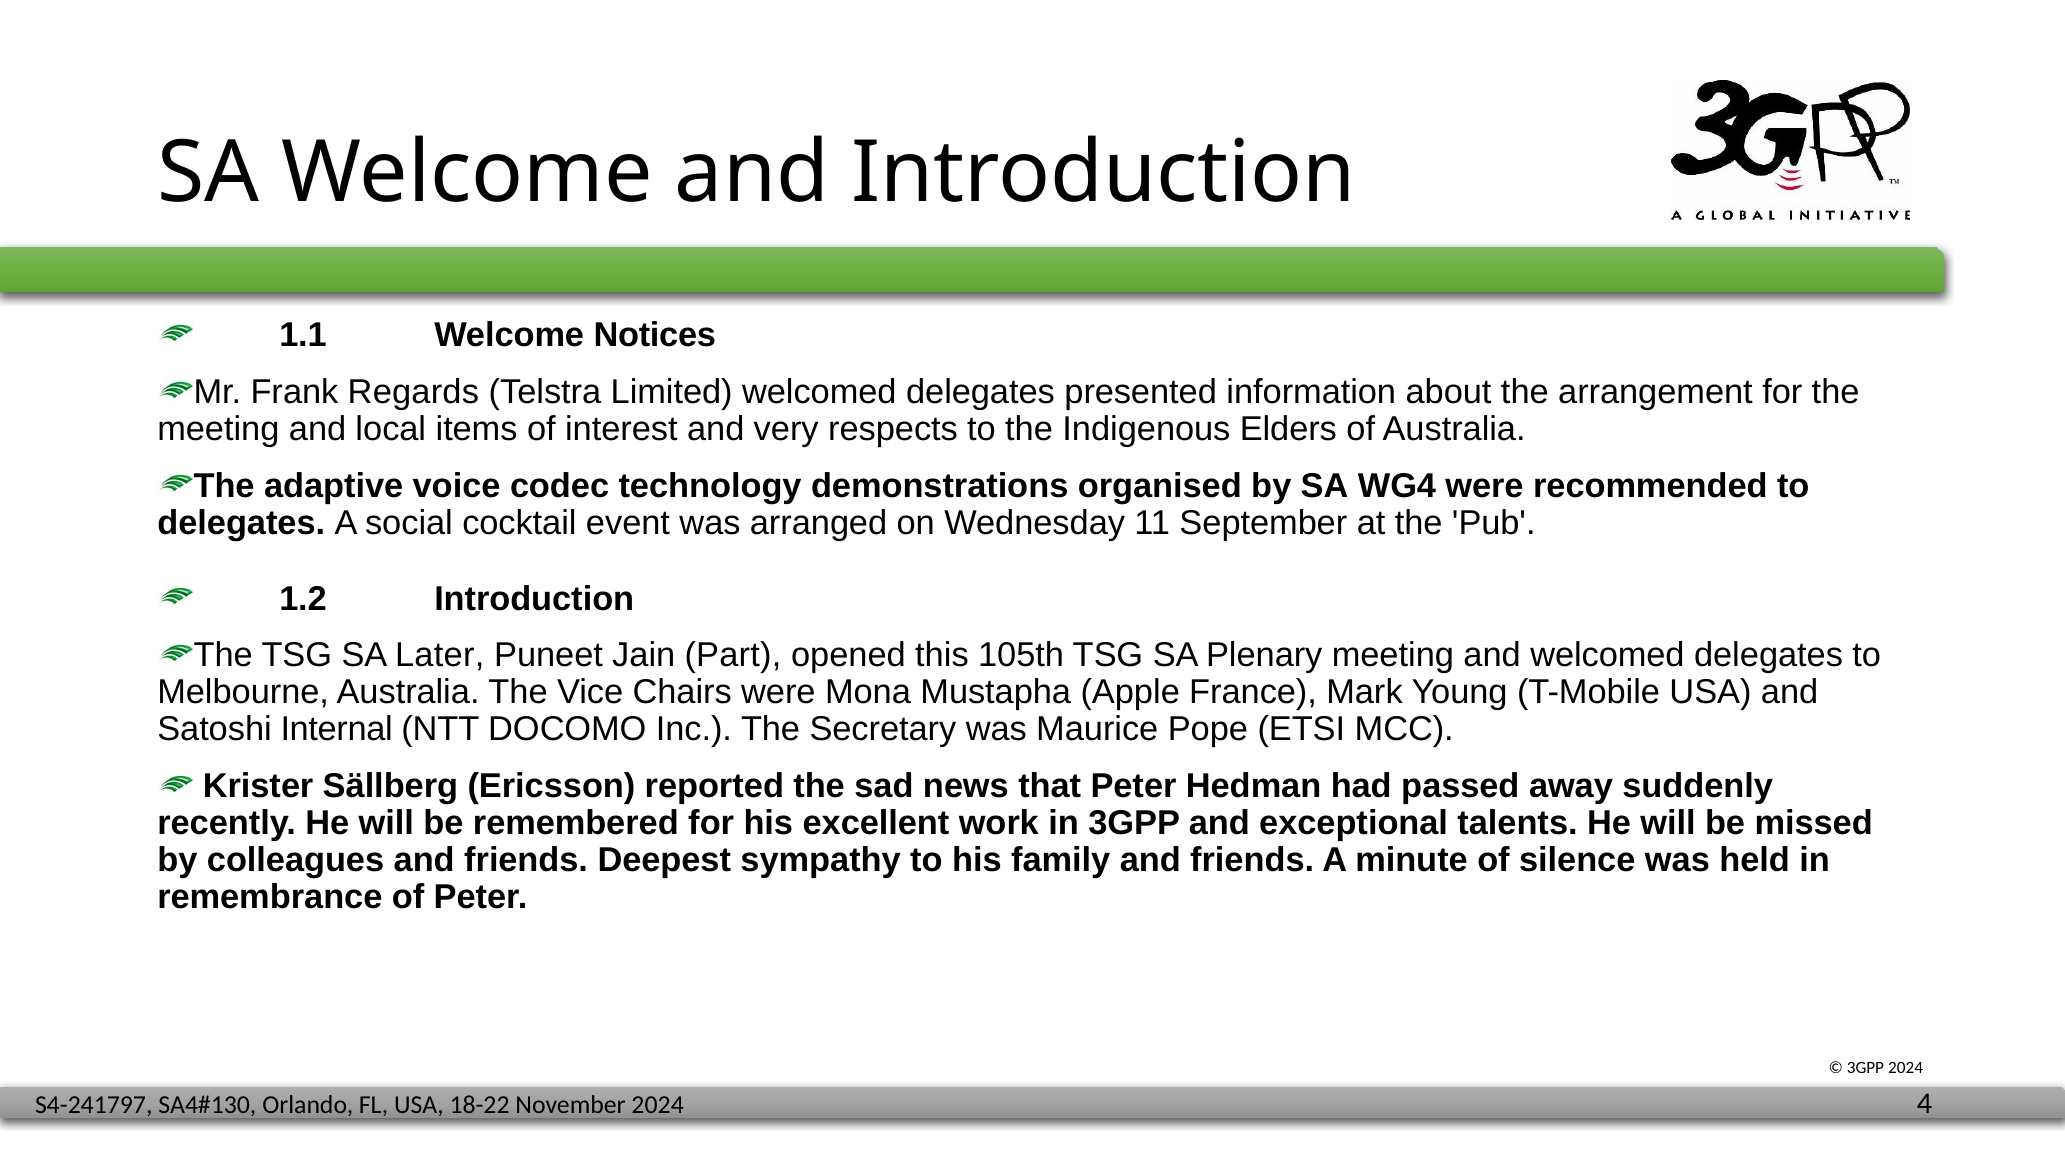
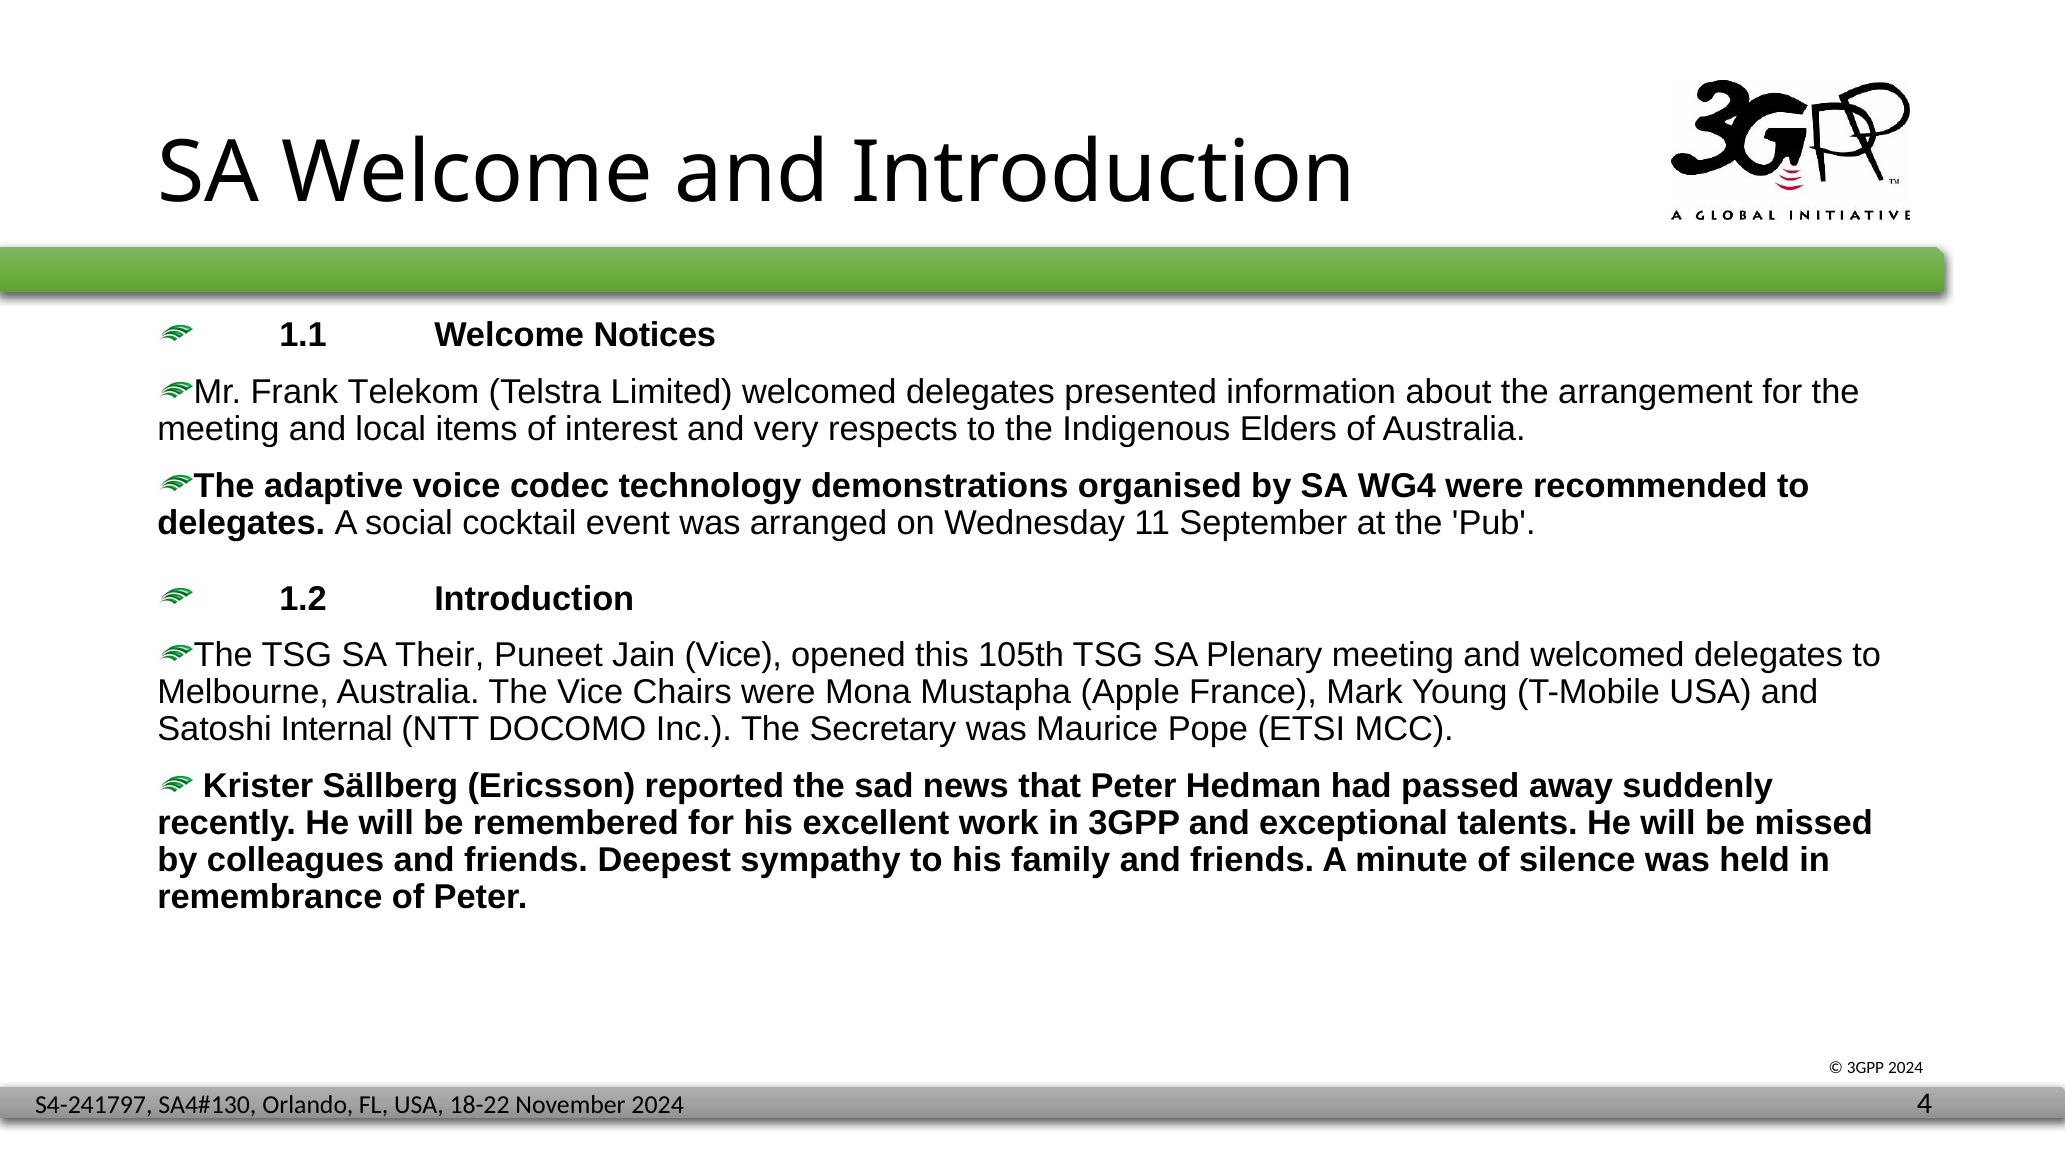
Regards: Regards -> Telekom
Later: Later -> Their
Jain Part: Part -> Vice
